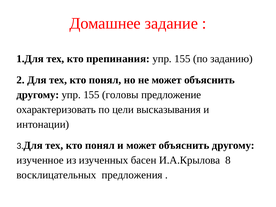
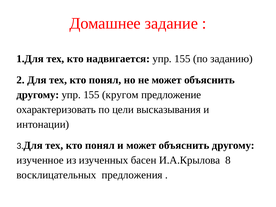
препинания: препинания -> надвигается
головы: головы -> кругом
